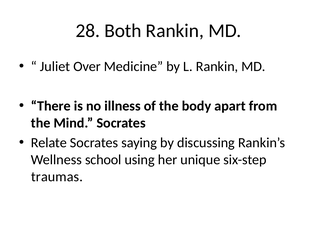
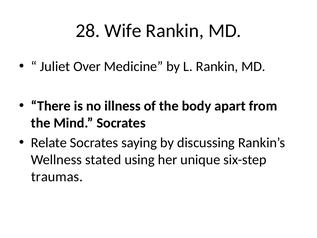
Both: Both -> Wife
school: school -> stated
